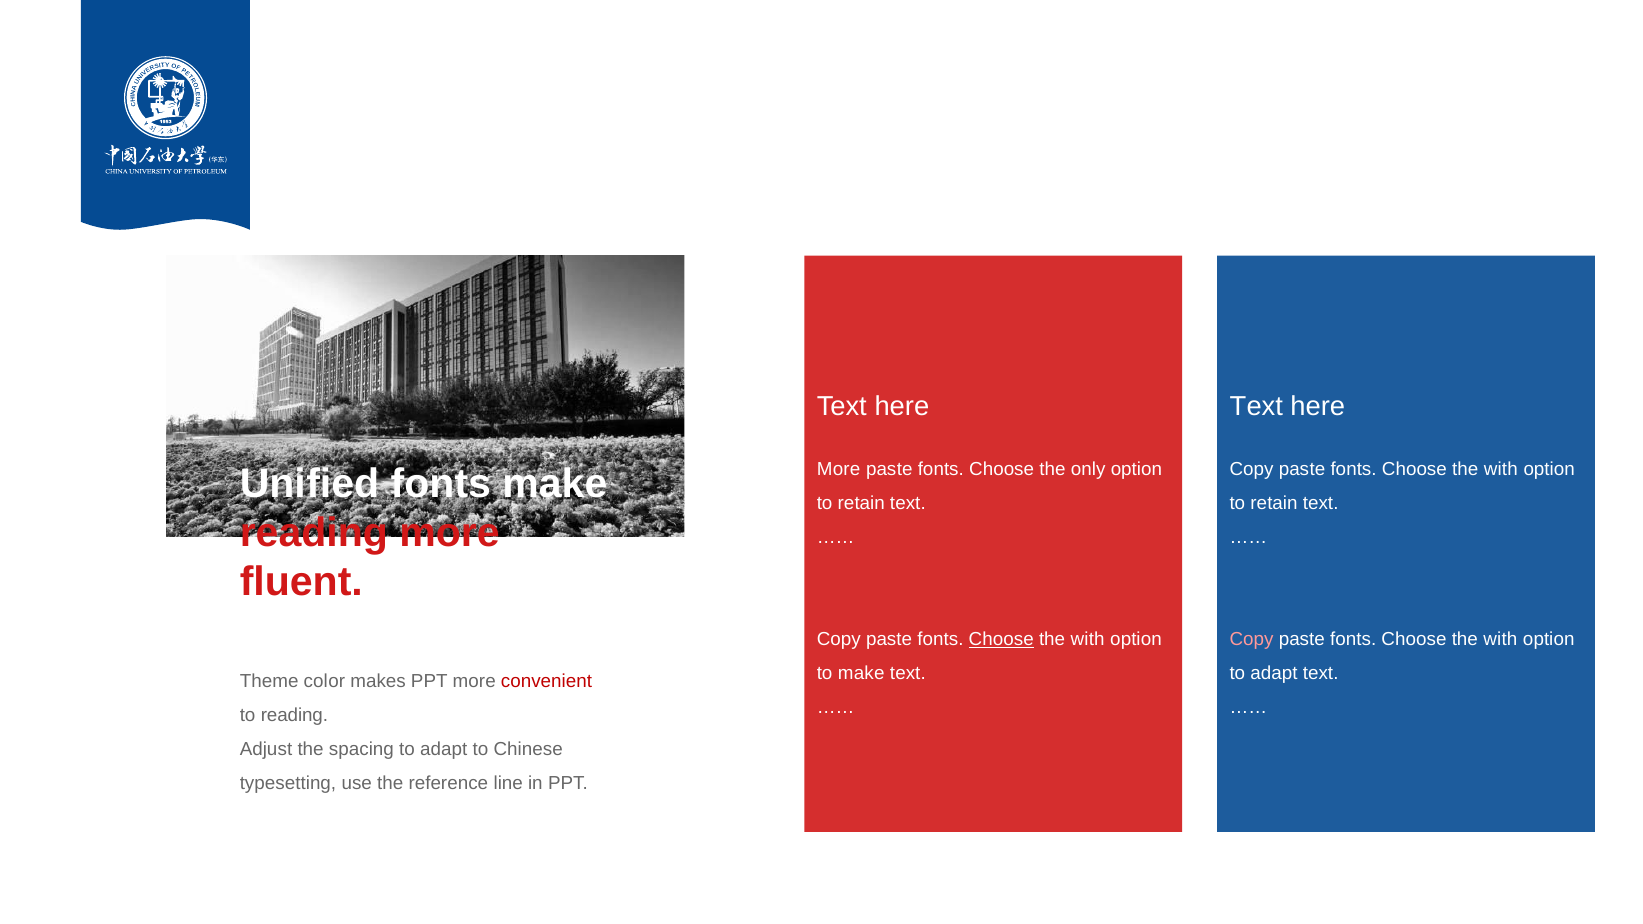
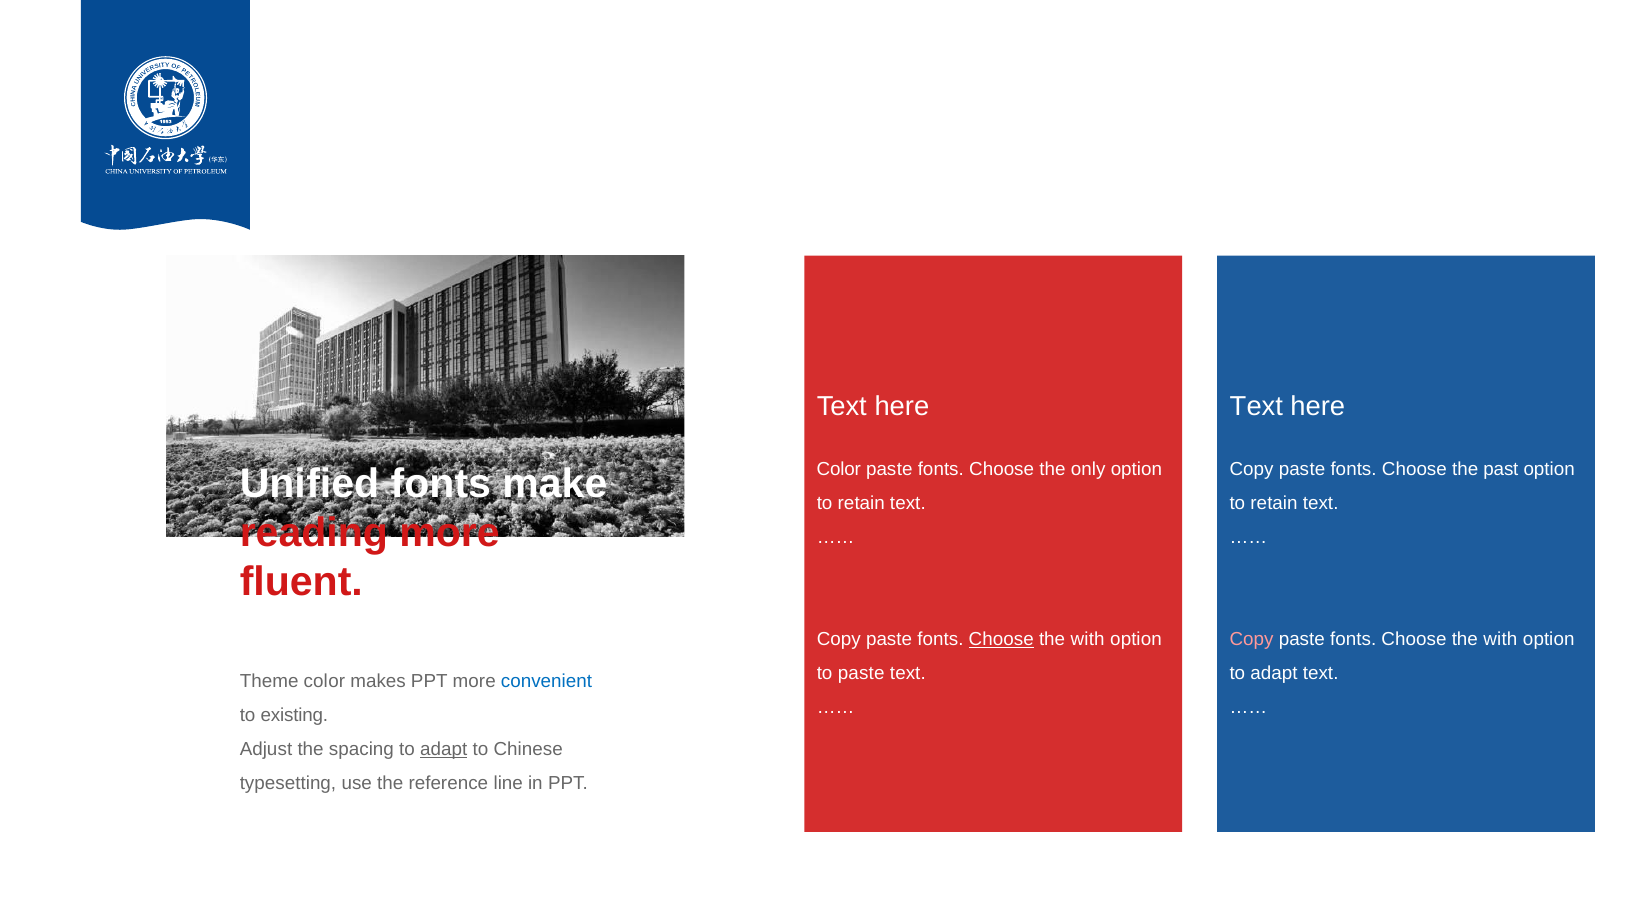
More at (839, 469): More -> Color
with at (1501, 469): with -> past
to make: make -> paste
convenient colour: red -> blue
to reading: reading -> existing
adapt at (444, 749) underline: none -> present
